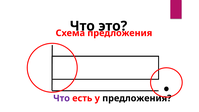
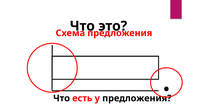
Что at (61, 98) colour: purple -> black
